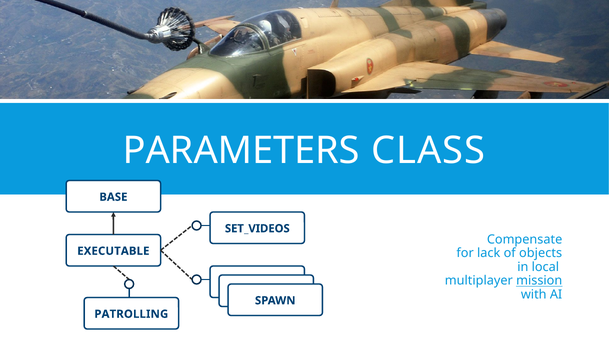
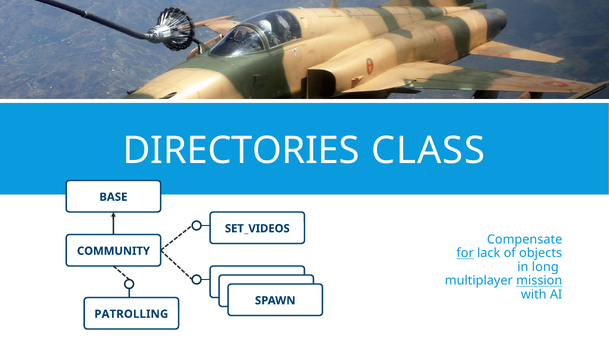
PARAMETERS: PARAMETERS -> DIRECTORIES
EXECUTABLE: EXECUTABLE -> COMMUNITY
for underline: none -> present
local: local -> long
